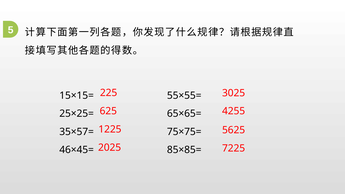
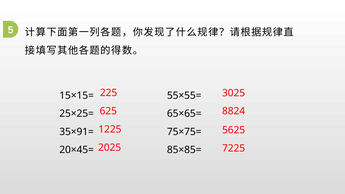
4255: 4255 -> 8824
35×57=: 35×57= -> 35×91=
46×45=: 46×45= -> 20×45=
